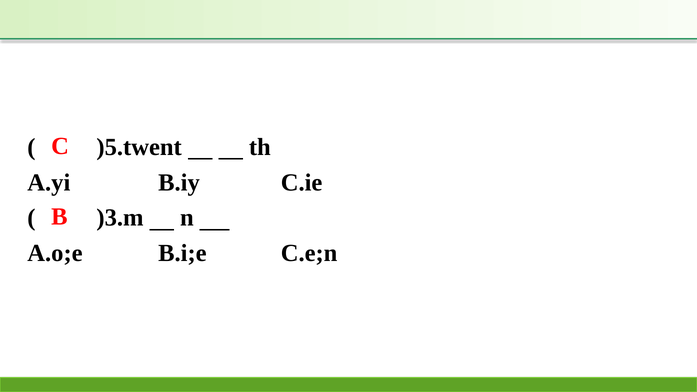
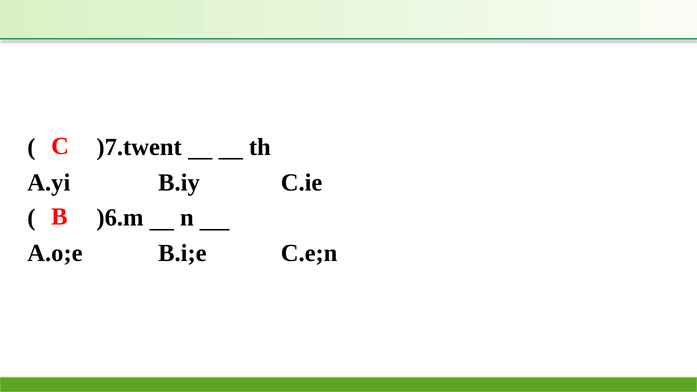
)5.twent: )5.twent -> )7.twent
)3.m: )3.m -> )6.m
